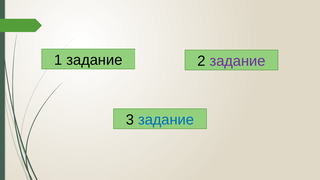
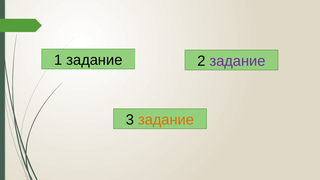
задание at (166, 120) colour: blue -> orange
